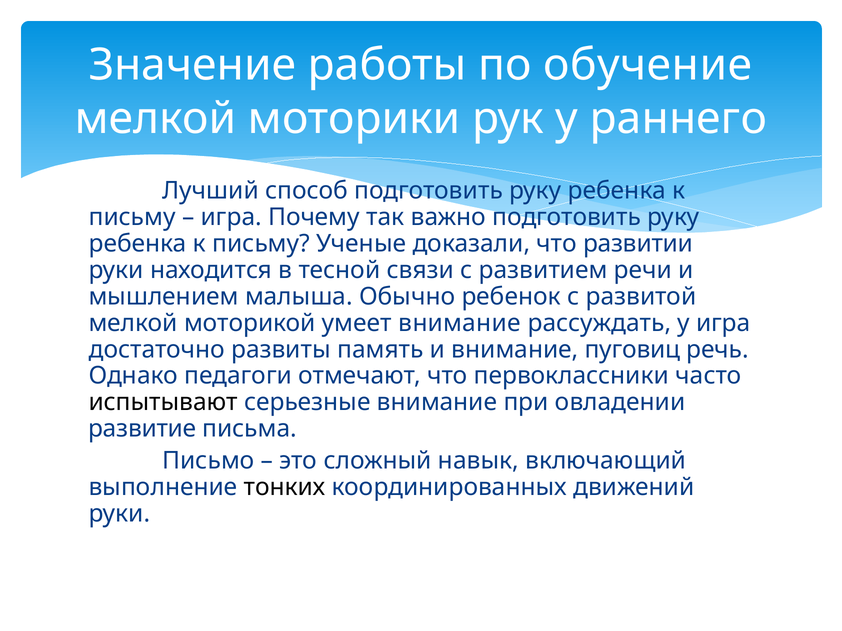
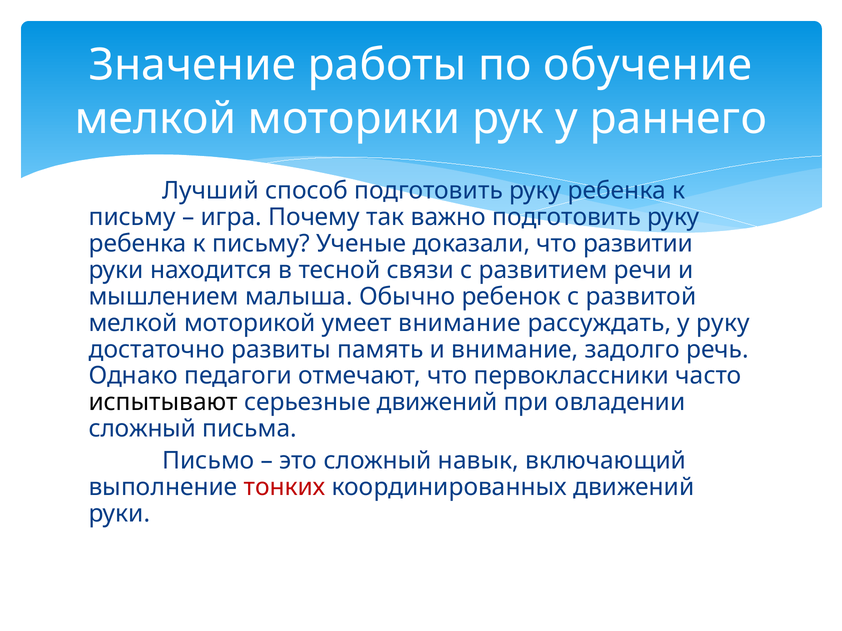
у игра: игра -> руку
пуговиц: пуговиц -> задолго
серьезные внимание: внимание -> движений
развитие at (142, 429): развитие -> сложный
тонких colour: black -> red
